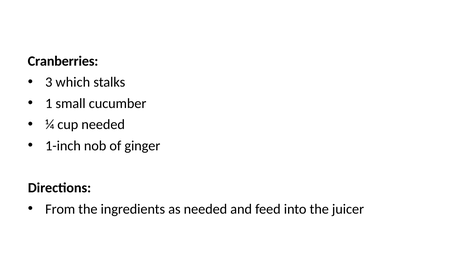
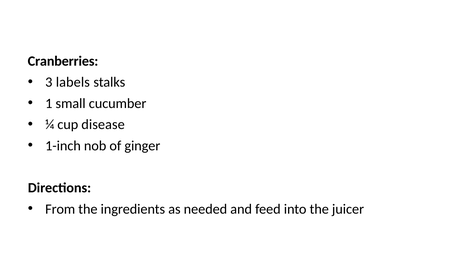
which: which -> labels
cup needed: needed -> disease
